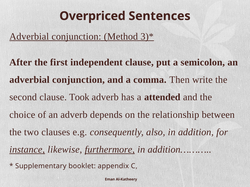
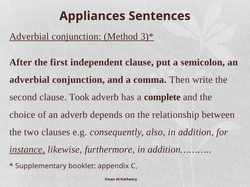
Overpriced: Overpriced -> Appliances
attended: attended -> complete
furthermore underline: present -> none
